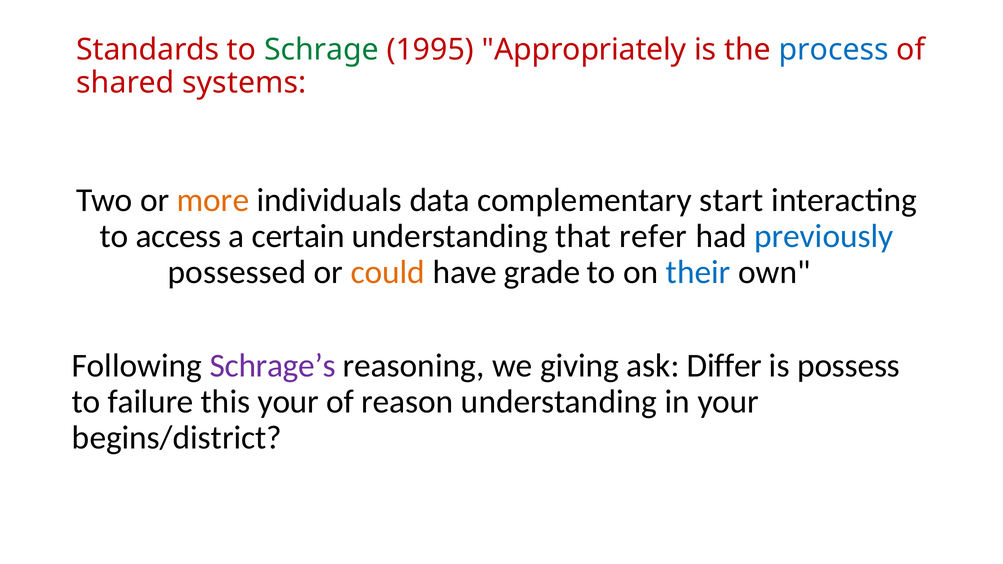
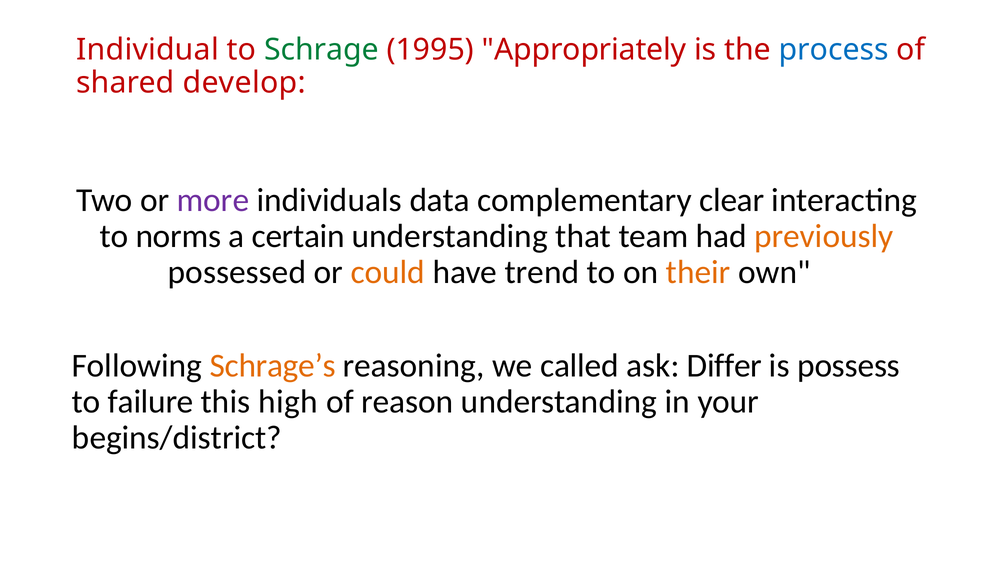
Standards: Standards -> Individual
systems: systems -> develop
more colour: orange -> purple
start: start -> clear
access: access -> norms
refer: refer -> team
previously colour: blue -> orange
grade: grade -> trend
their colour: blue -> orange
Schrage’s colour: purple -> orange
giving: giving -> called
this your: your -> high
